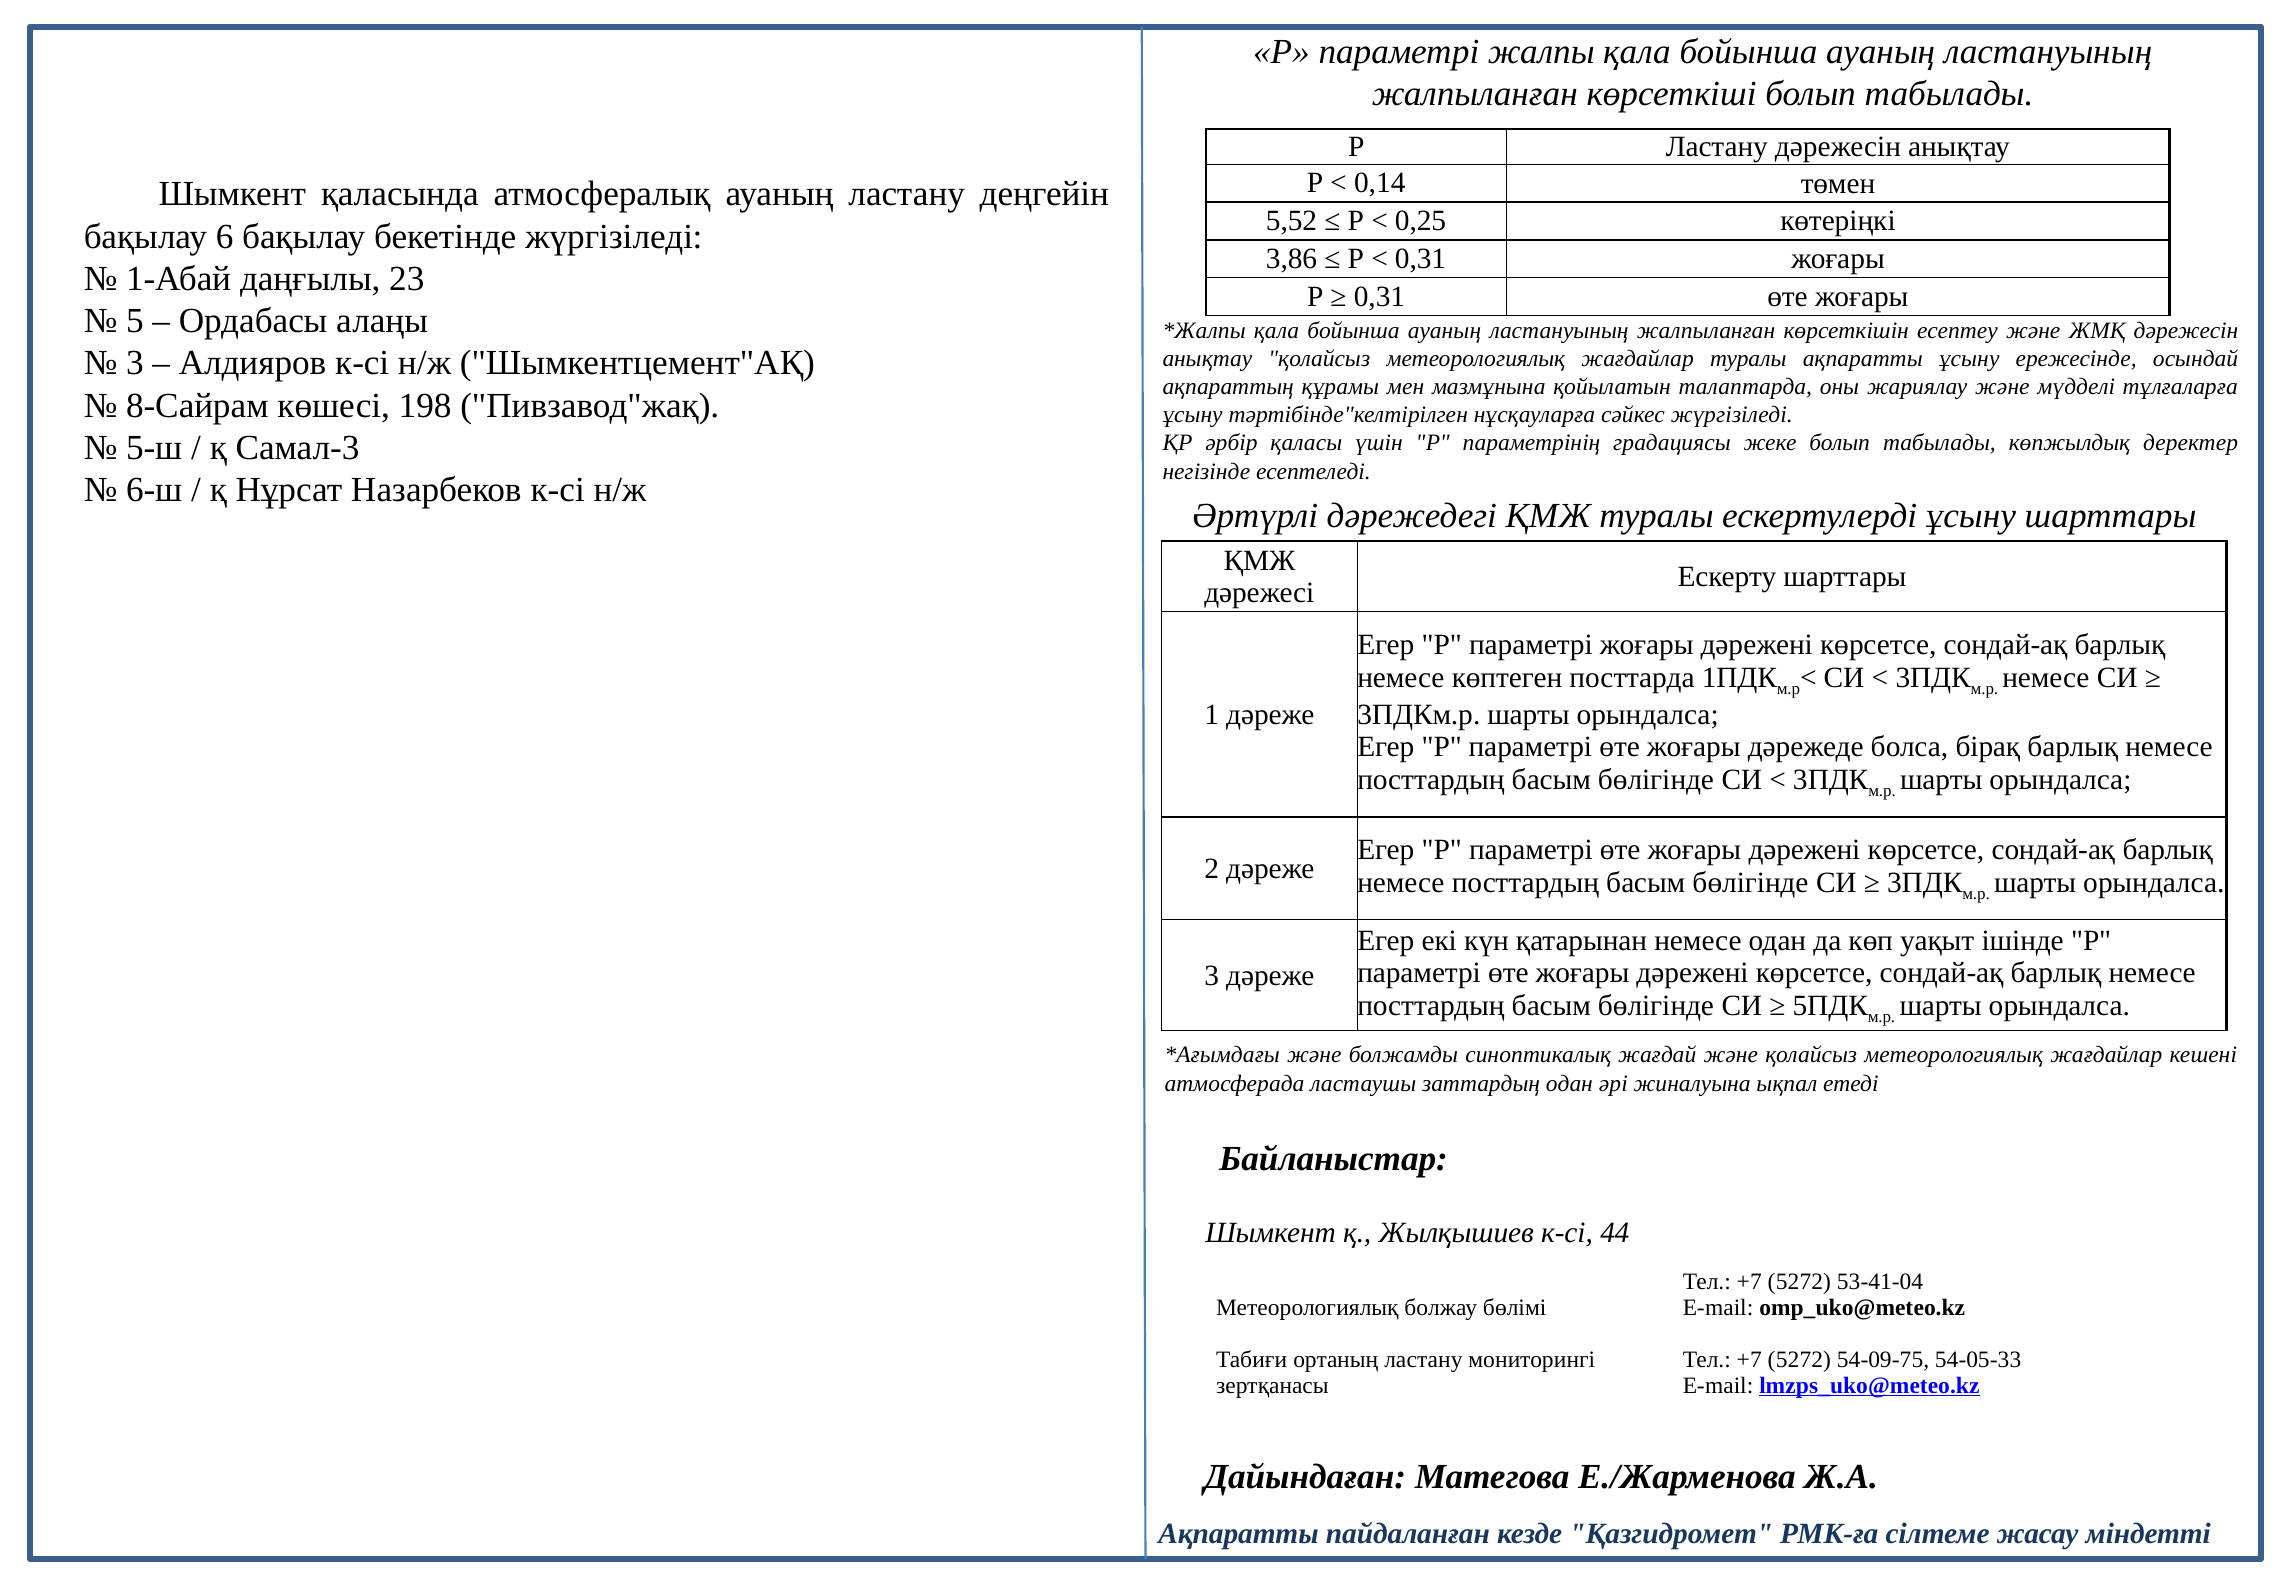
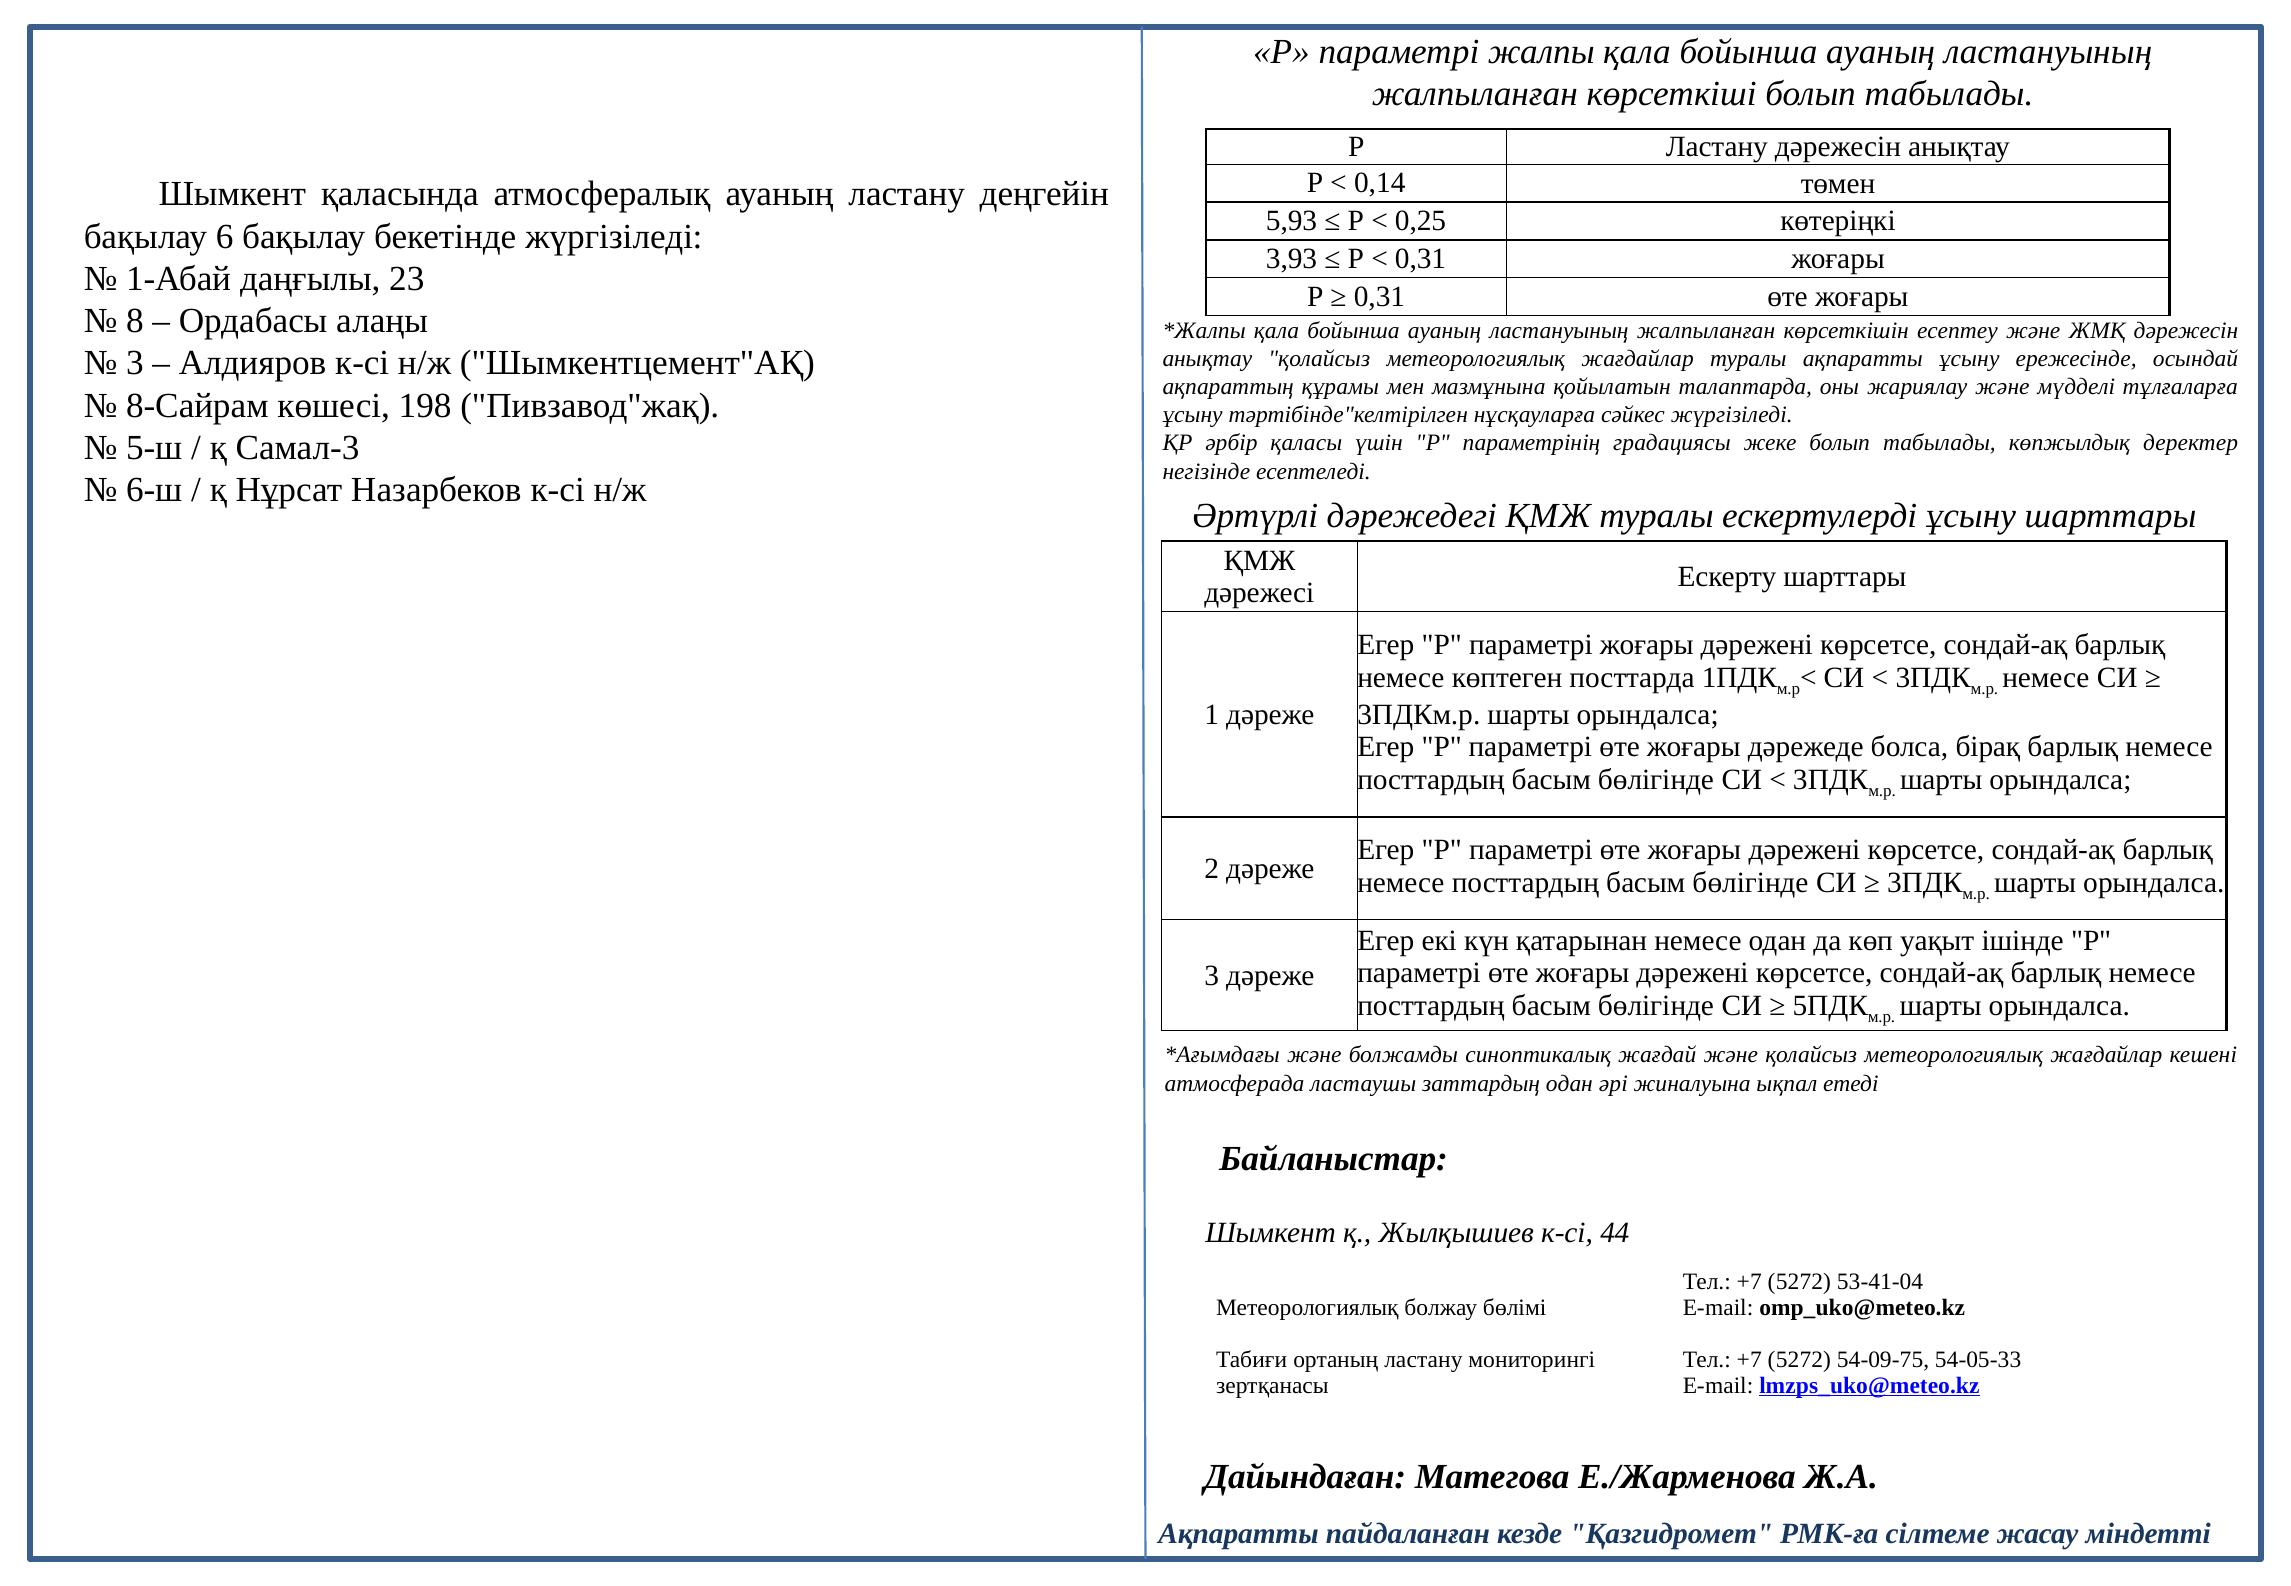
5,52: 5,52 -> 5,93
3,86: 3,86 -> 3,93
5: 5 -> 8
